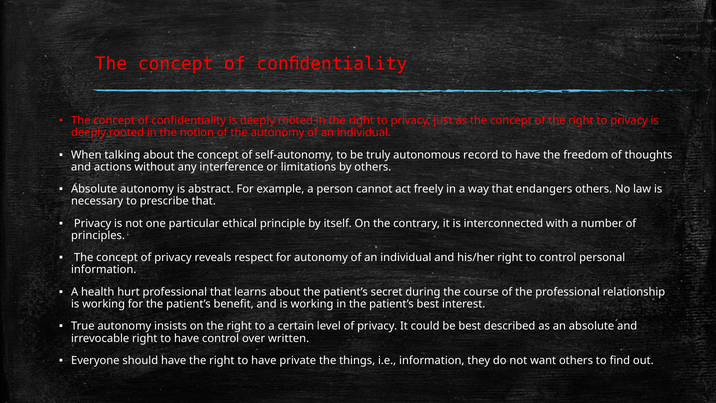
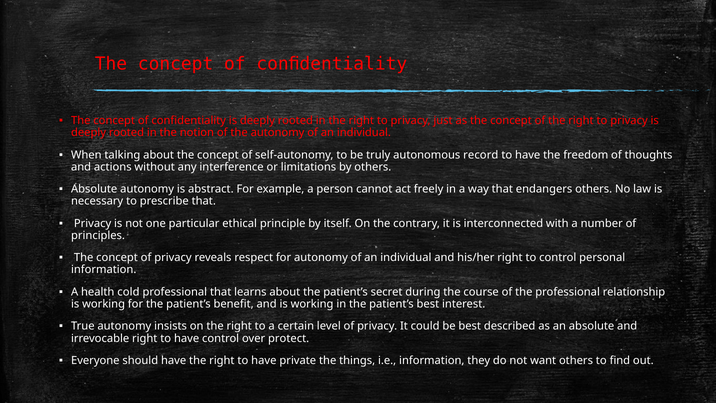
hurt: hurt -> cold
written: written -> protect
